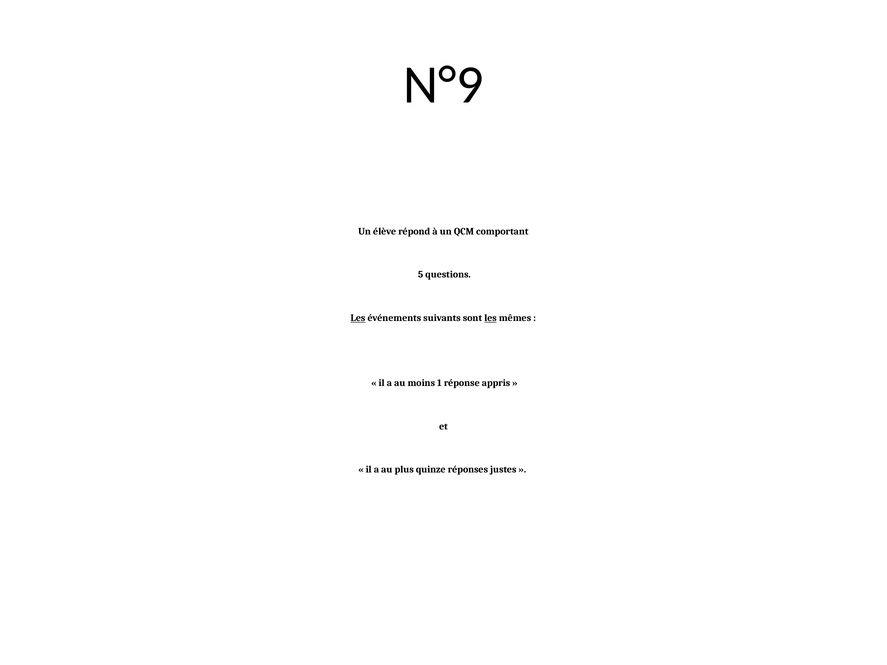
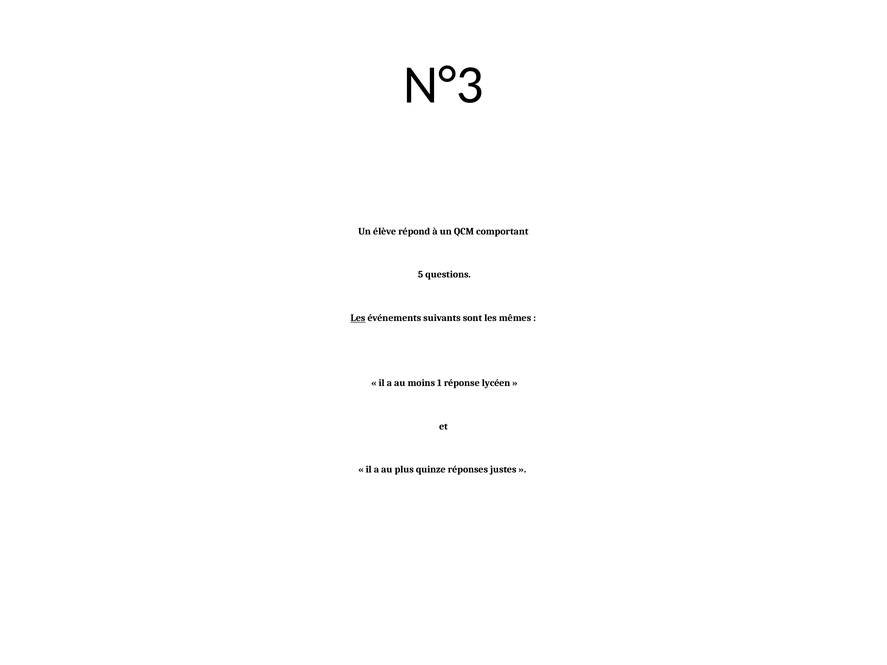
N°9: N°9 -> N°3
les at (490, 318) underline: present -> none
appris: appris -> lycéen
